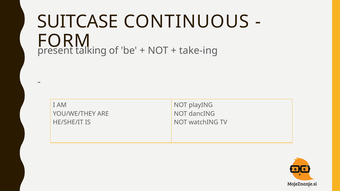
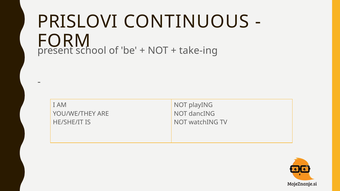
SUITCASE: SUITCASE -> PRISLOVI
talking: talking -> school
